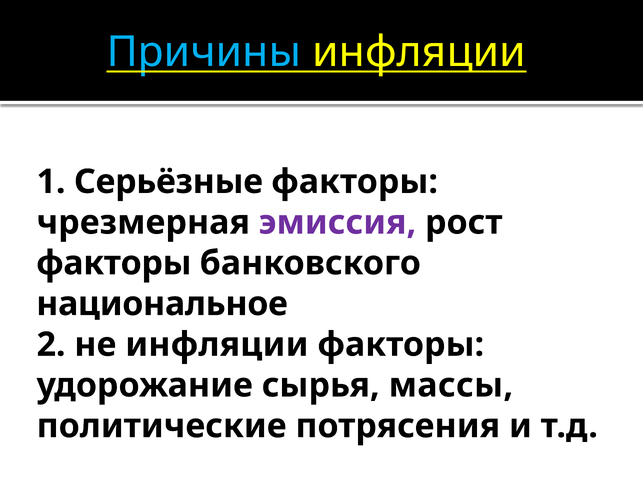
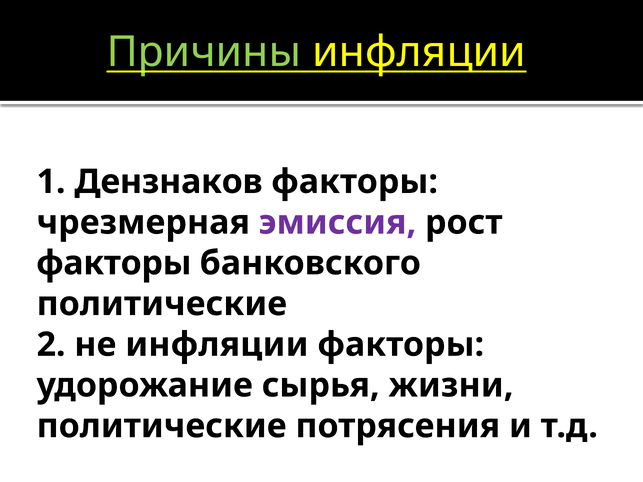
Причины colour: light blue -> light green
Серьёзные: Серьёзные -> Дензнаков
национальное at (162, 304): национальное -> политические
массы: массы -> жизни
